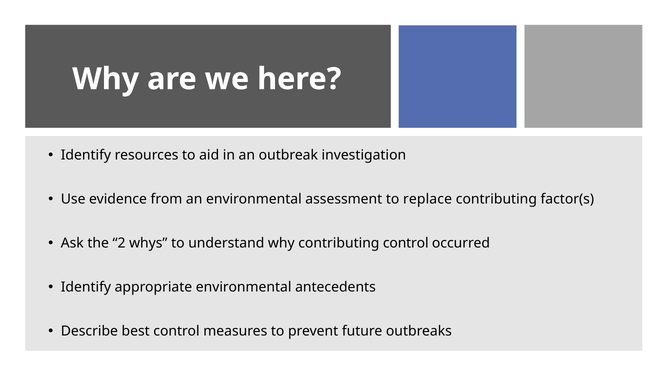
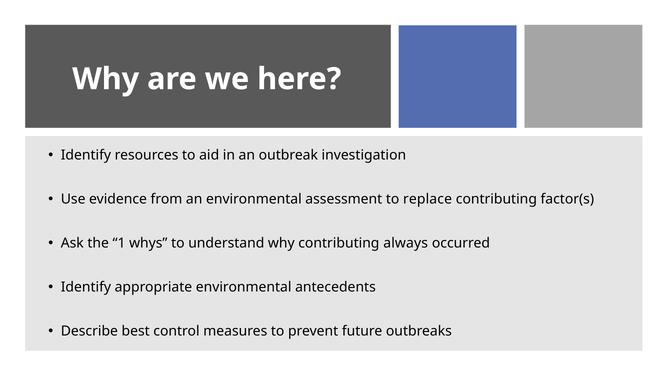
2: 2 -> 1
contributing control: control -> always
